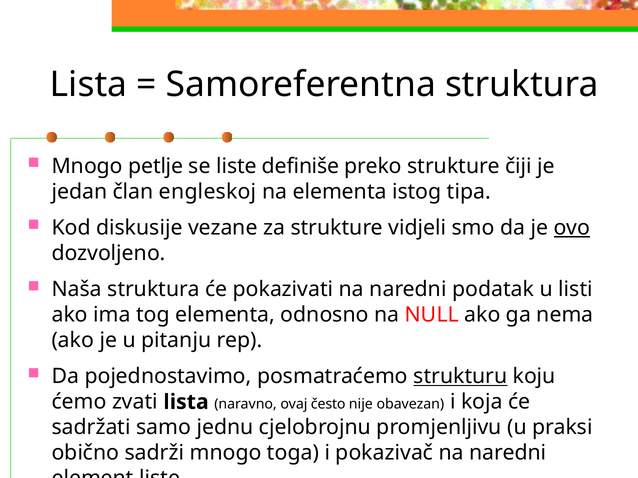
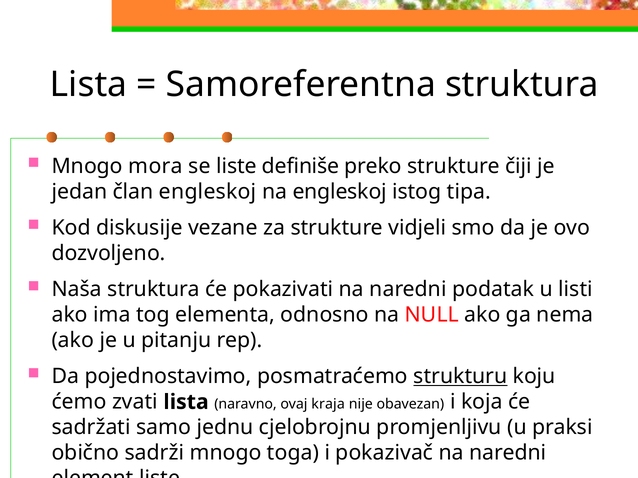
petlje: petlje -> mora
na elementa: elementa -> engleskoj
ovo underline: present -> none
često: često -> kraja
